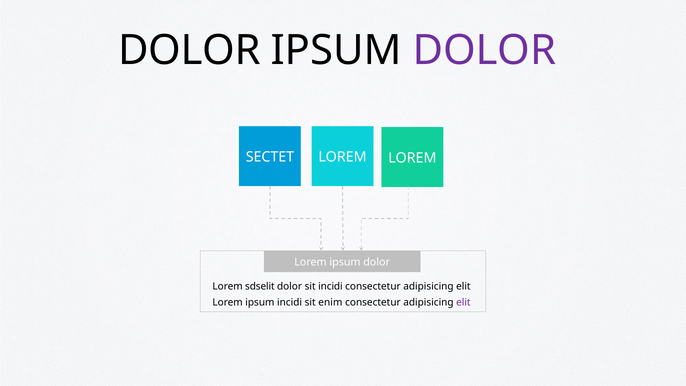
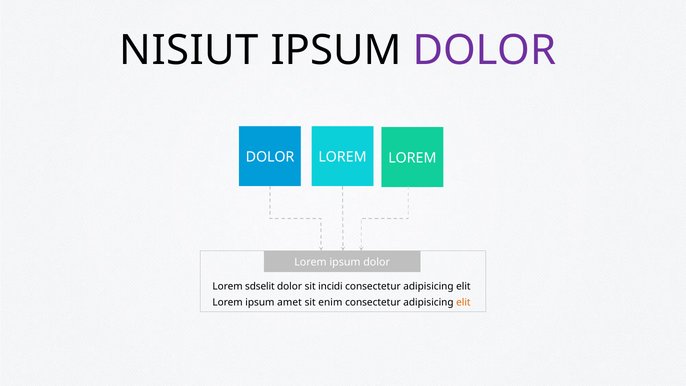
DOLOR at (189, 51): DOLOR -> NISIUT
SECTET at (270, 157): SECTET -> DOLOR
ipsum incidi: incidi -> amet
elit at (463, 302) colour: purple -> orange
